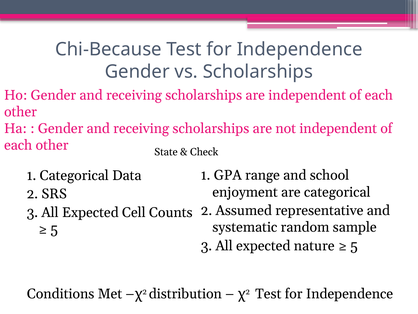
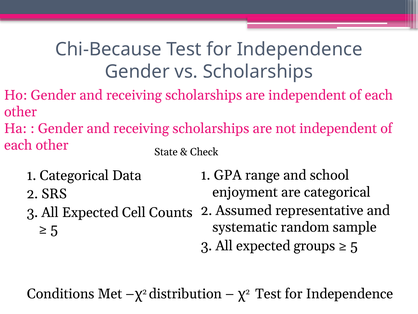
nature: nature -> groups
